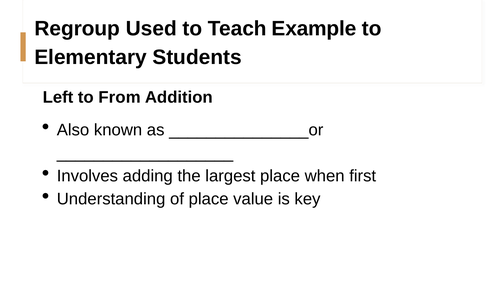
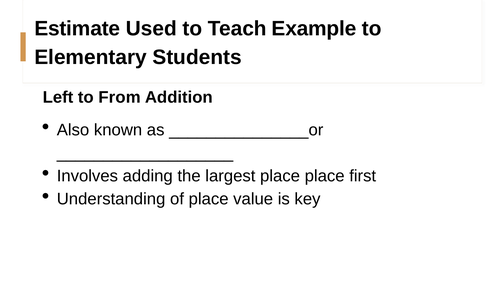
Regroup: Regroup -> Estimate
place when: when -> place
